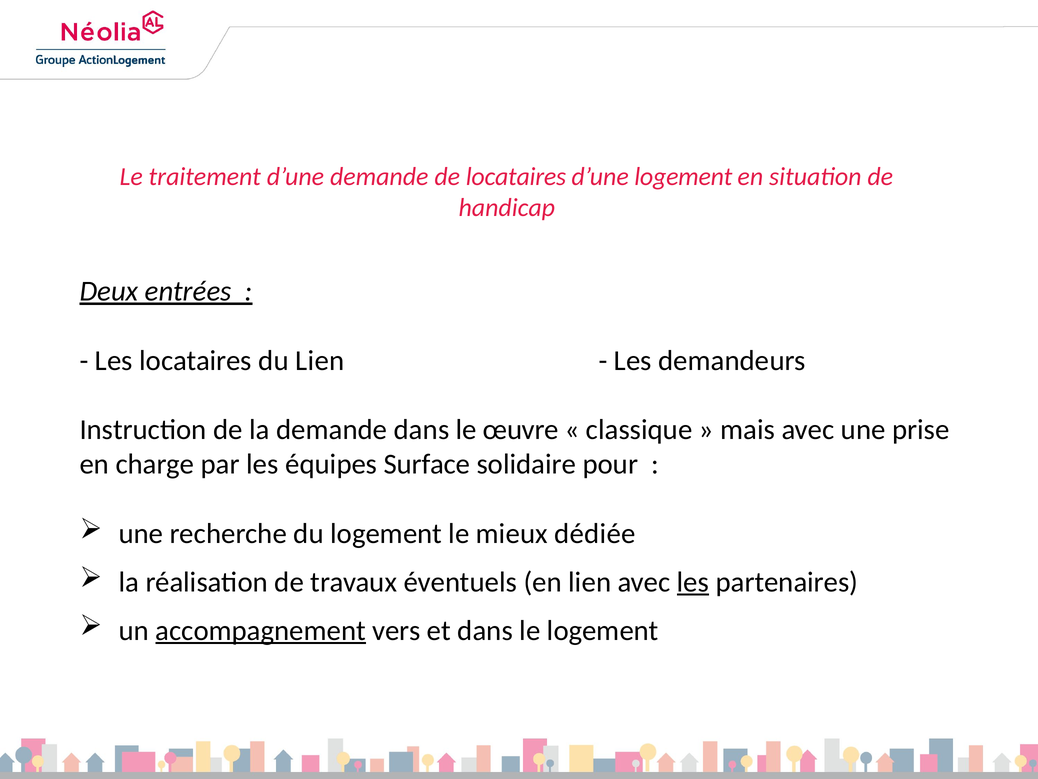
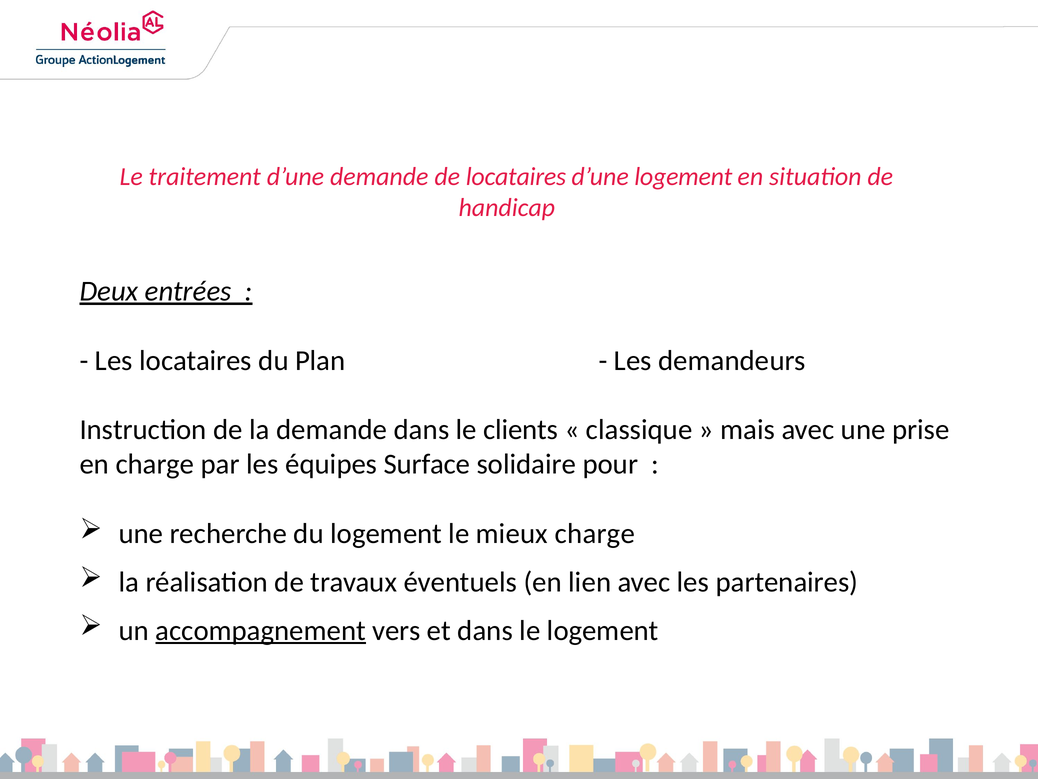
du Lien: Lien -> Plan
œuvre: œuvre -> clients
mieux dédiée: dédiée -> charge
les at (693, 582) underline: present -> none
